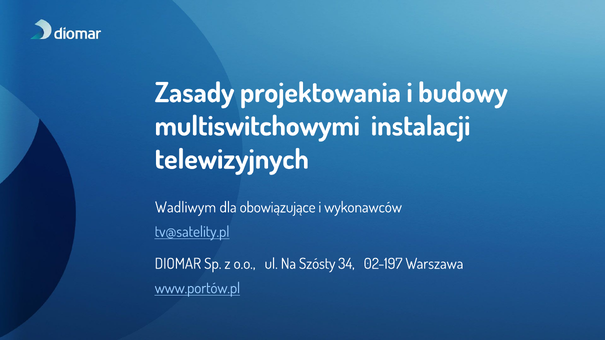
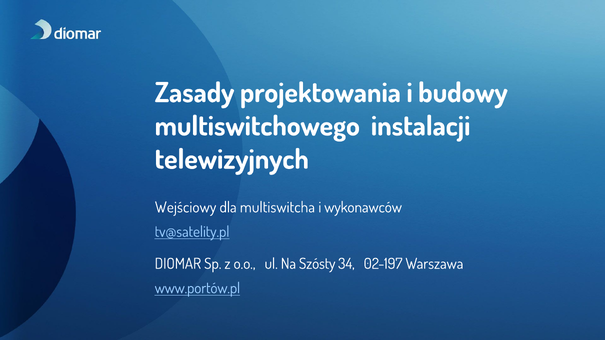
multiswitchowymi: multiswitchowymi -> multiswitchowego
Wadliwym: Wadliwym -> Wejściowy
obowiązujące: obowiązujące -> multiswitcha
